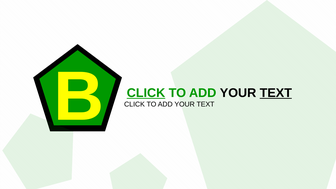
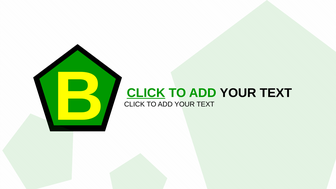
TEXT at (276, 93) underline: present -> none
